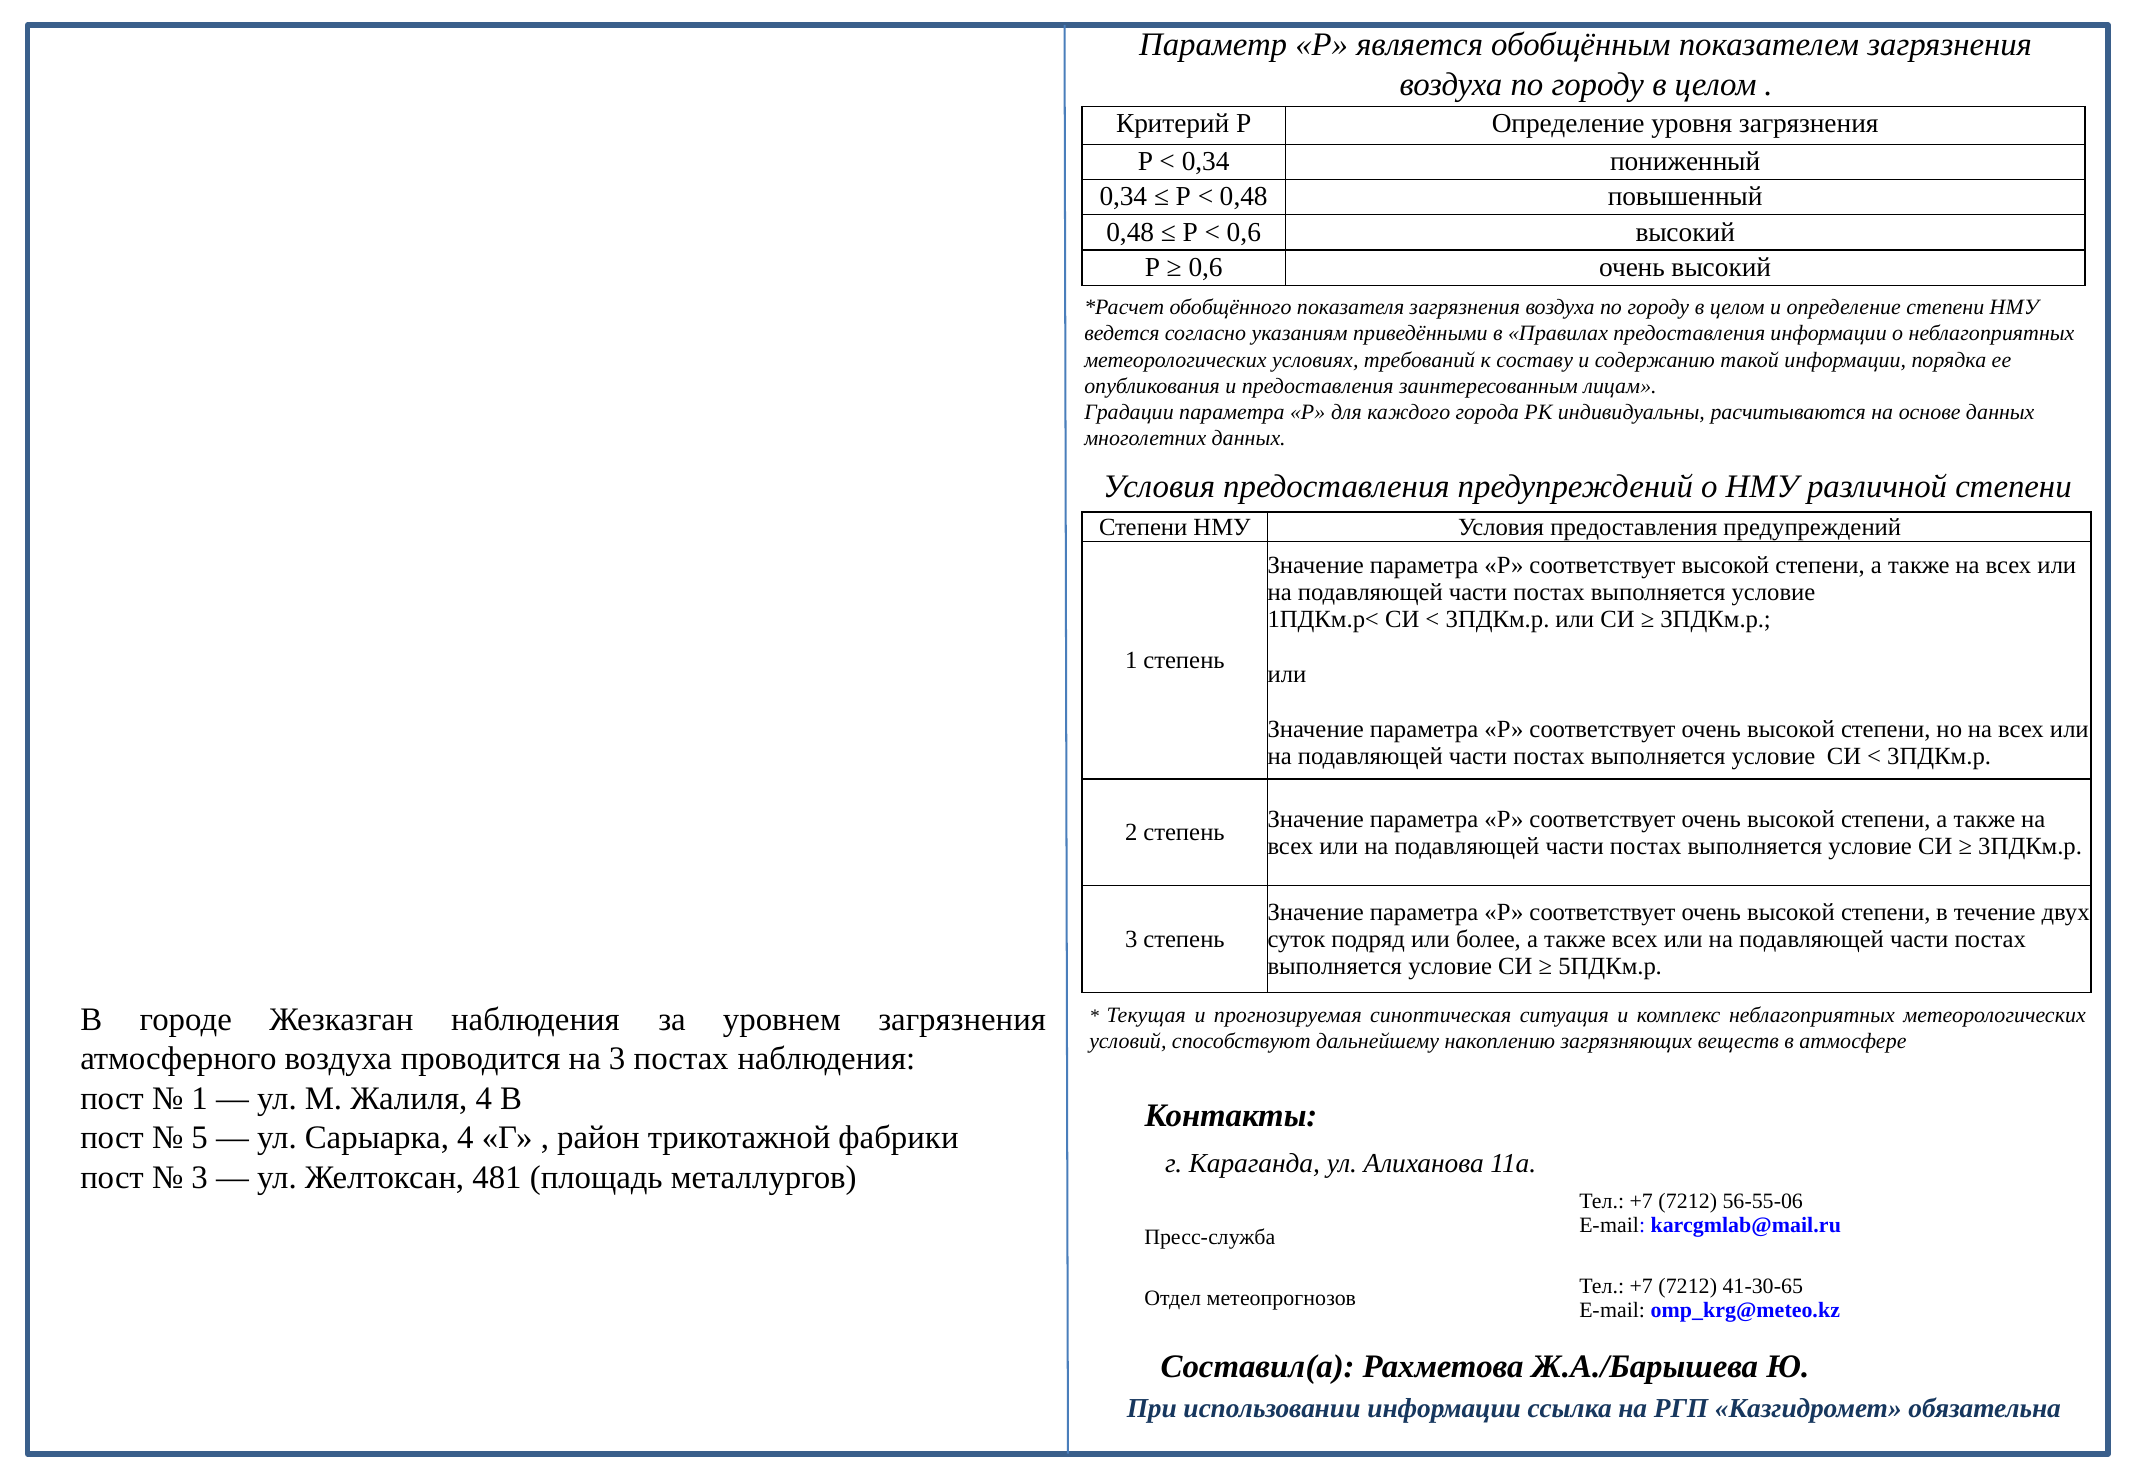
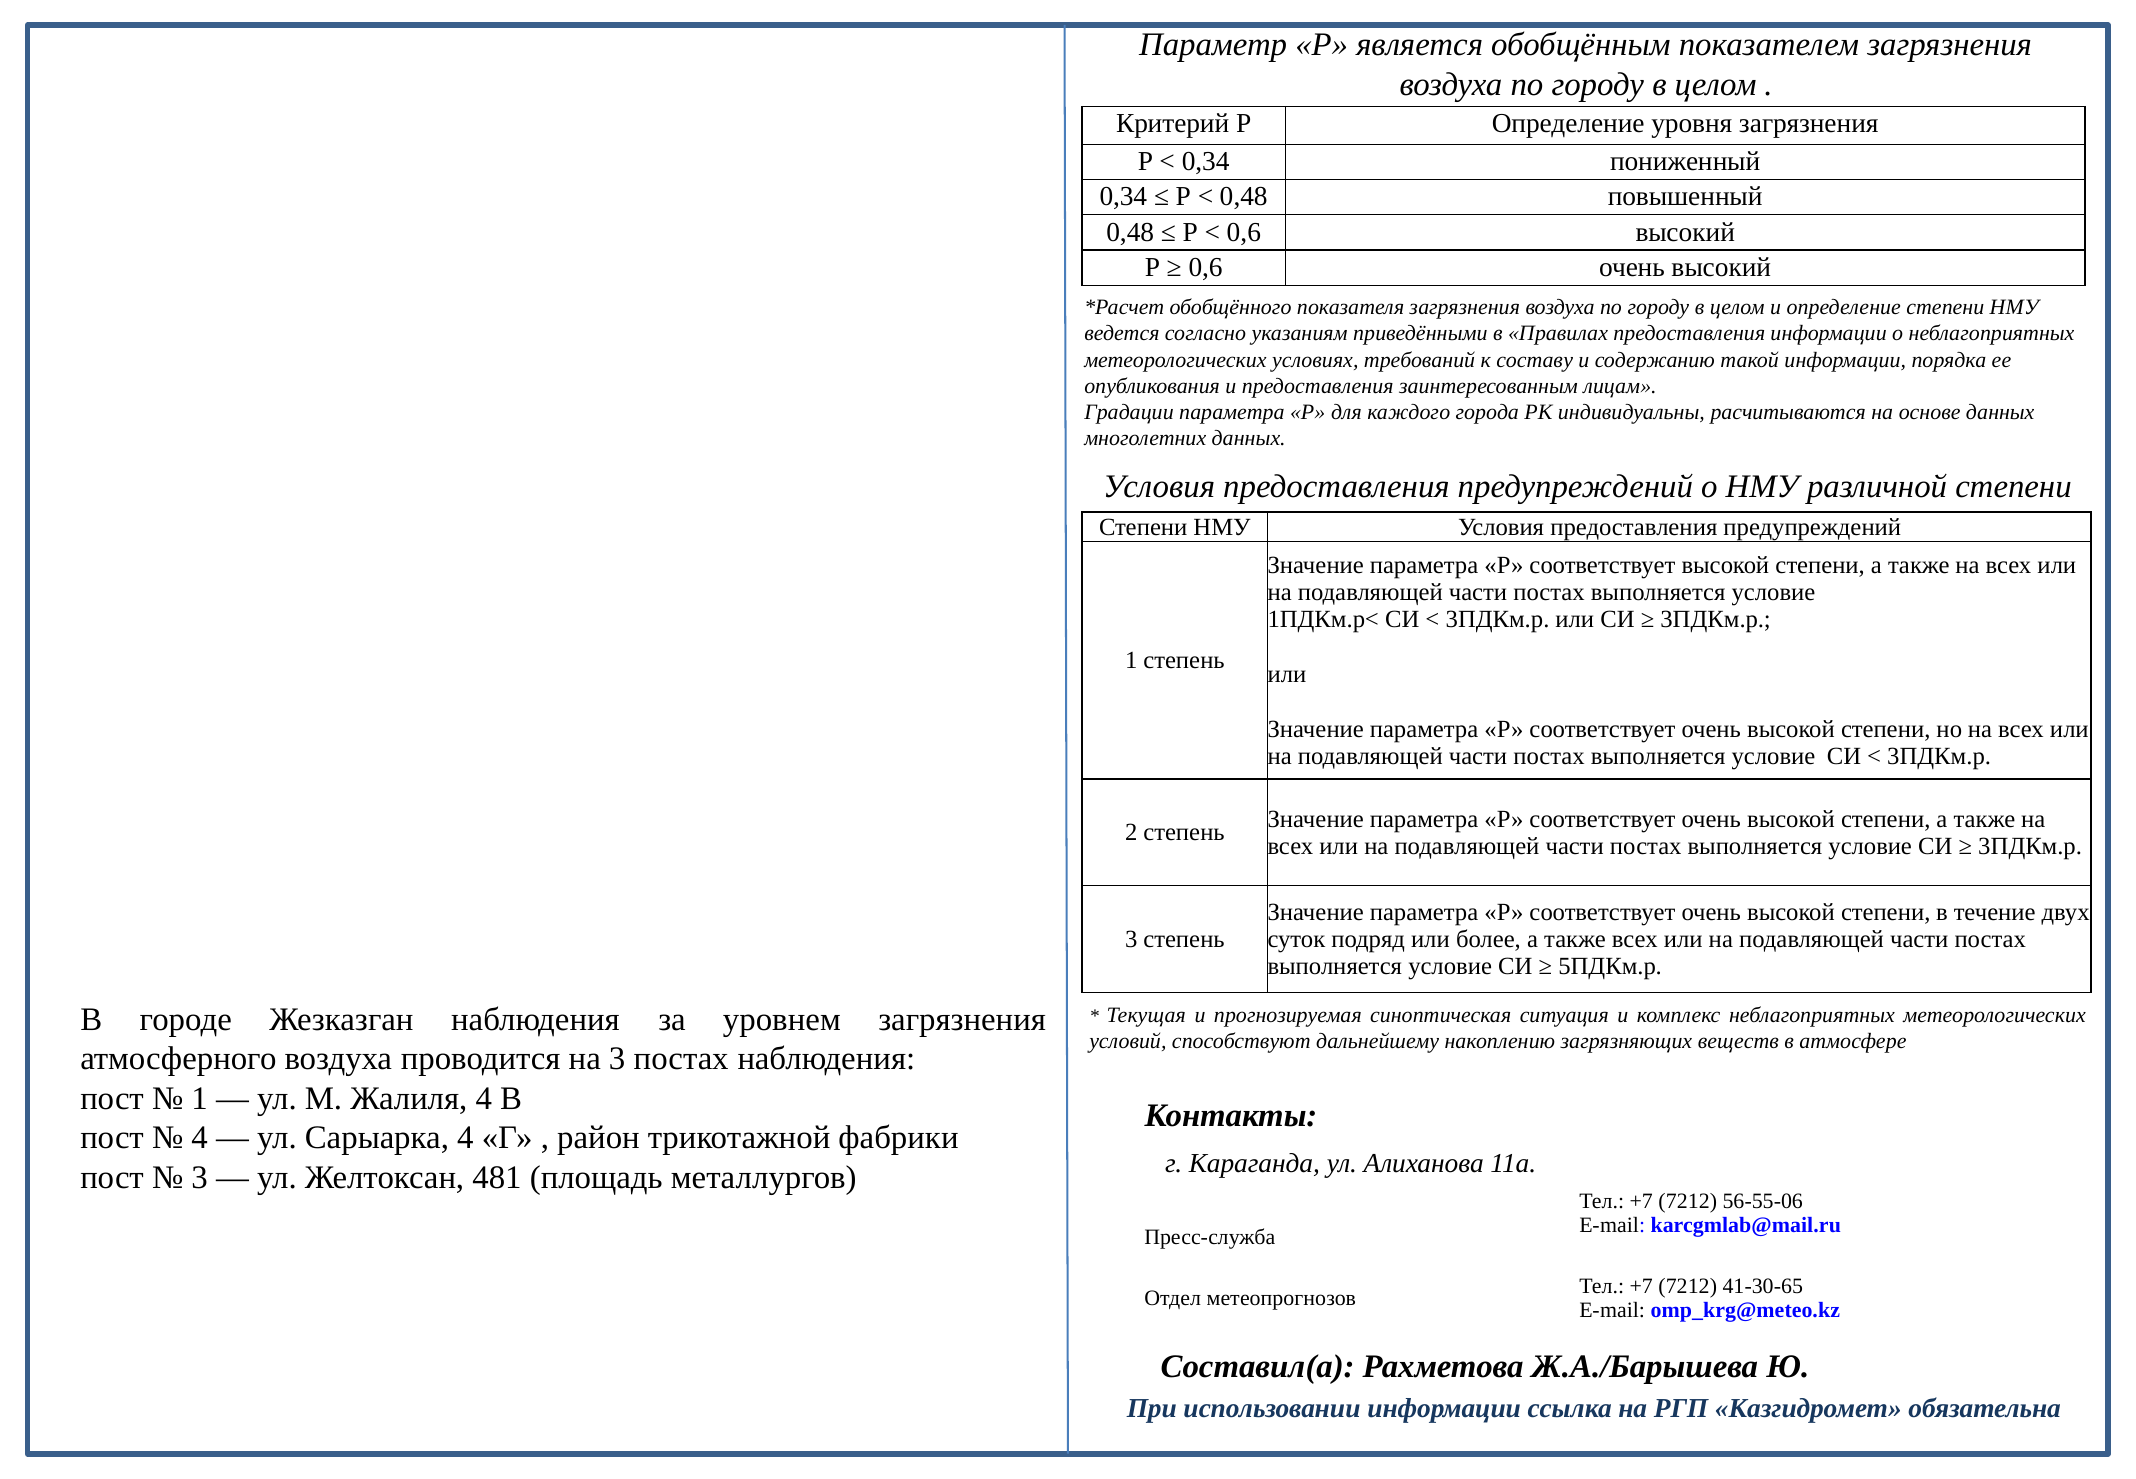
5 at (200, 1138): 5 -> 4
